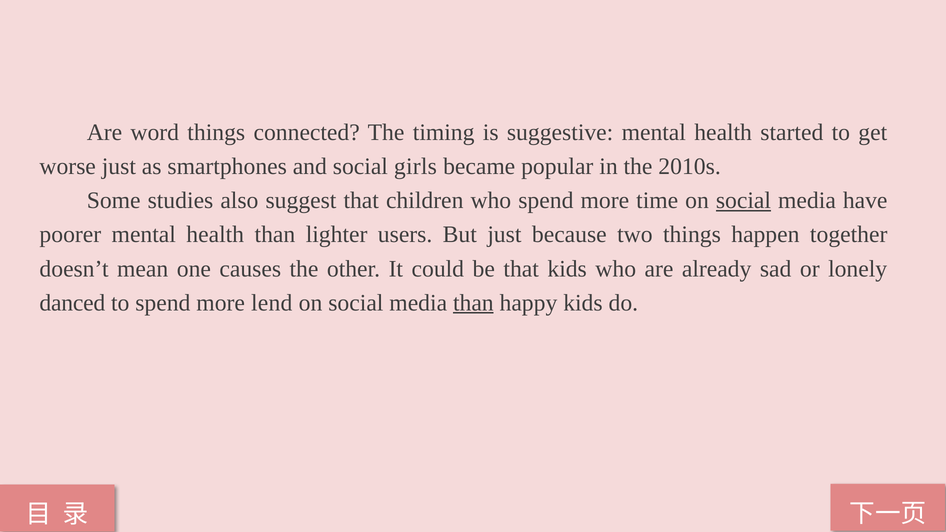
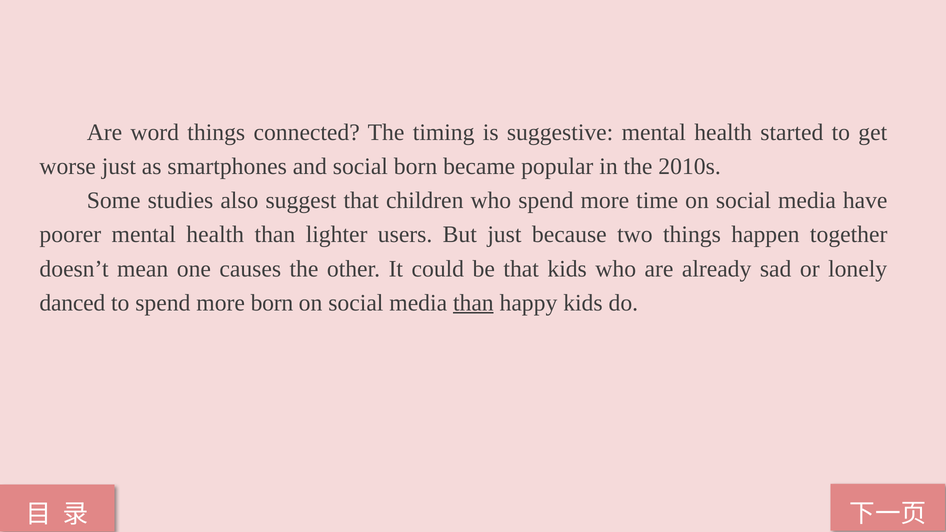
social girls: girls -> born
social at (743, 201) underline: present -> none
more lend: lend -> born
